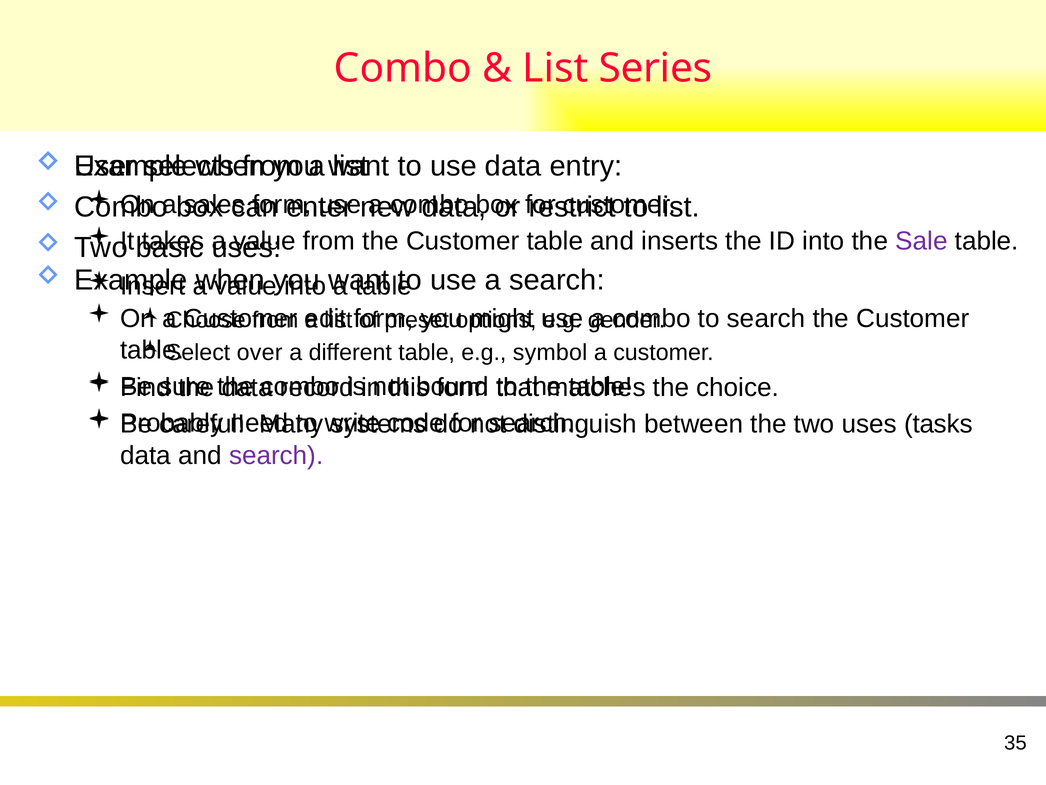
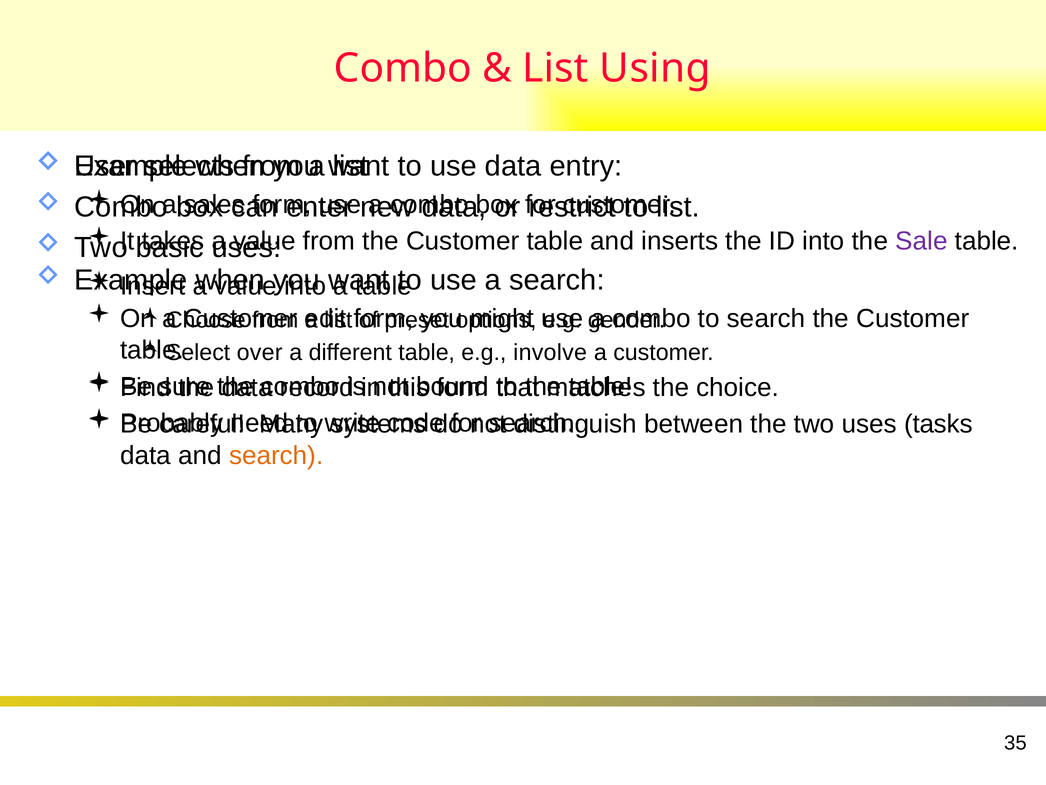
Series: Series -> Using
symbol: symbol -> involve
search at (276, 455) colour: purple -> orange
